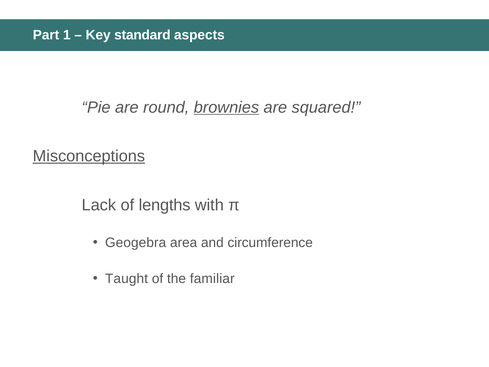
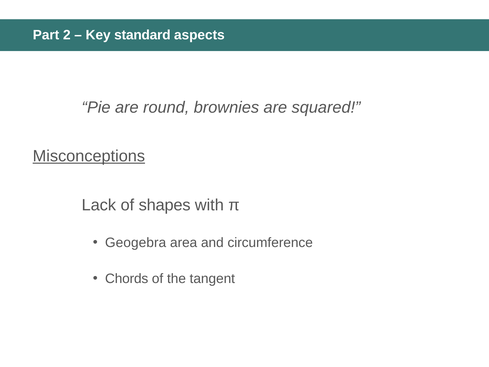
1: 1 -> 2
brownies underline: present -> none
lengths: lengths -> shapes
Taught: Taught -> Chords
familiar: familiar -> tangent
